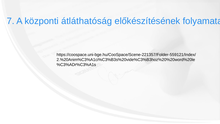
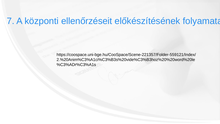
átláthatóság: átláthatóság -> ellenőrzéseit
